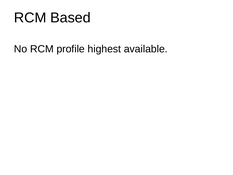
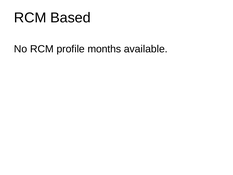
highest: highest -> months
